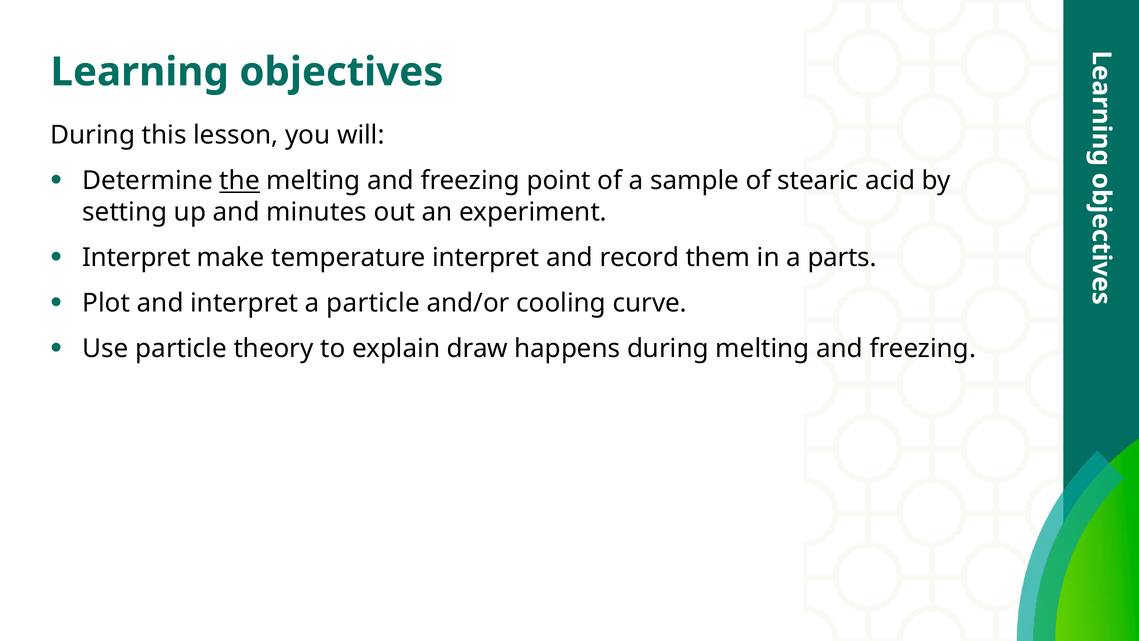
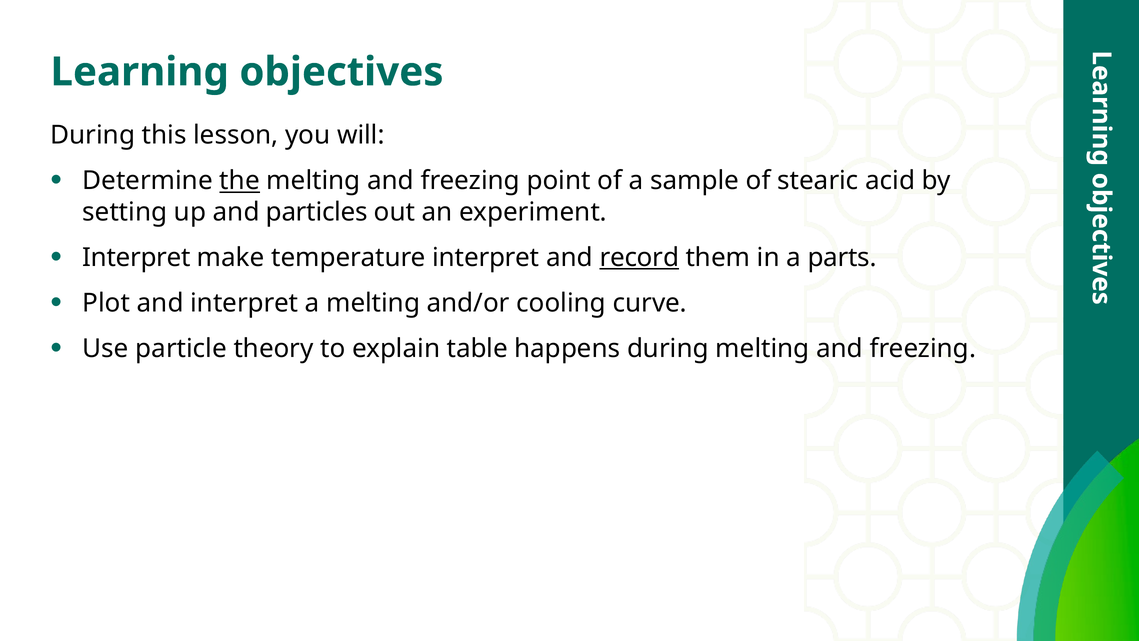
minutes: minutes -> particles
record underline: none -> present
a particle: particle -> melting
draw: draw -> table
